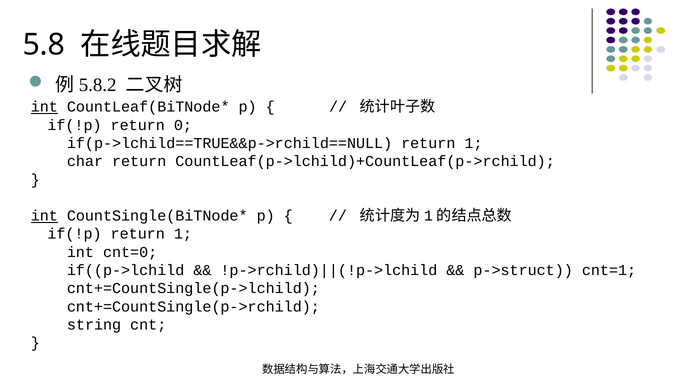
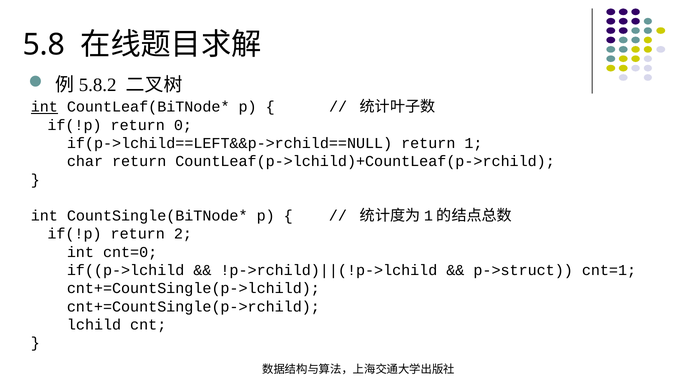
if(p->lchild==TRUE&&p->rchild==NULL: if(p->lchild==TRUE&&p->rchild==NULL -> if(p->lchild==LEFT&&p->rchild==NULL
int at (44, 216) underline: present -> none
if(!p return 1: 1 -> 2
string: string -> lchild
